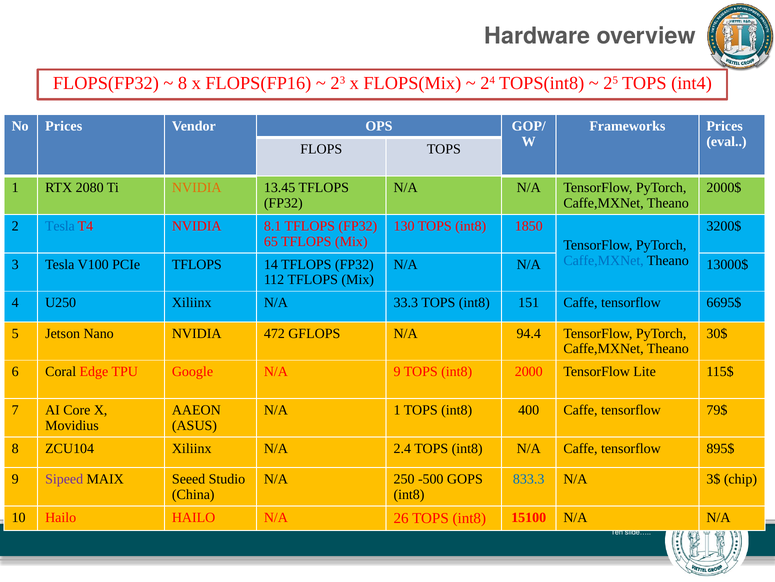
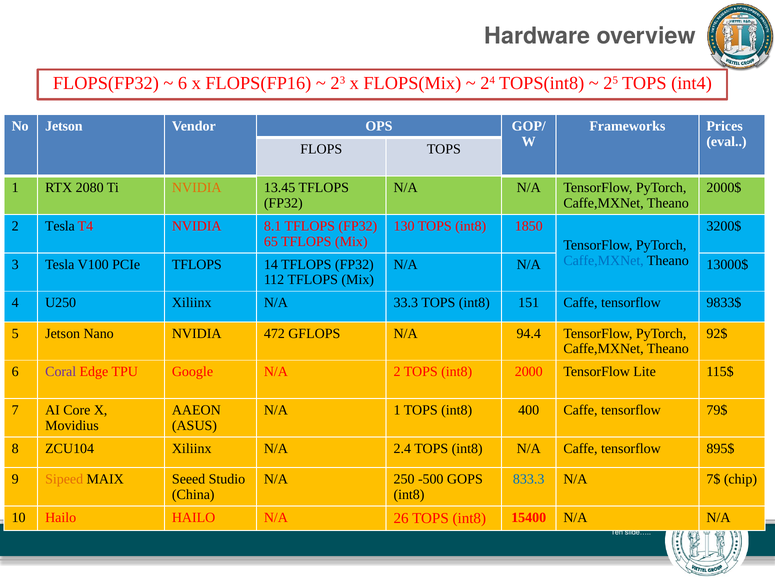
8 at (183, 83): 8 -> 6
No Prices: Prices -> Jetson
Tesla at (60, 226) colour: blue -> black
6695$: 6695$ -> 9833$
30$: 30$ -> 92$
Coral colour: black -> purple
N/A 9: 9 -> 2
Sipeed colour: purple -> orange
3$: 3$ -> 7$
15100: 15100 -> 15400
